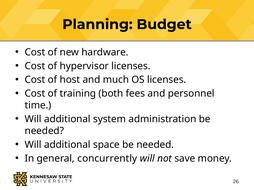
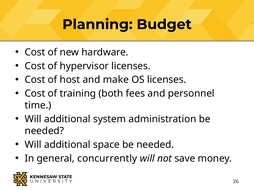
much: much -> make
